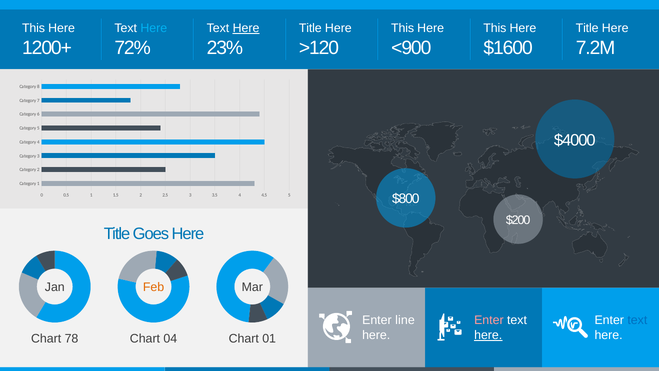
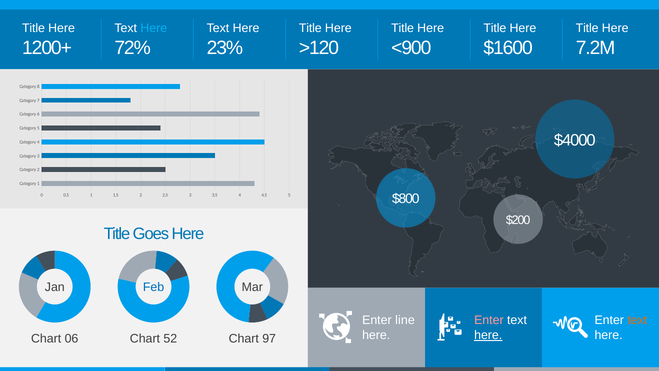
This at (33, 28): This -> Title
Here at (246, 28) underline: present -> none
This at (403, 28): This -> Title
This at (495, 28): This -> Title
Feb colour: orange -> blue
text at (637, 320) colour: blue -> orange
78: 78 -> 06
04: 04 -> 52
01: 01 -> 97
